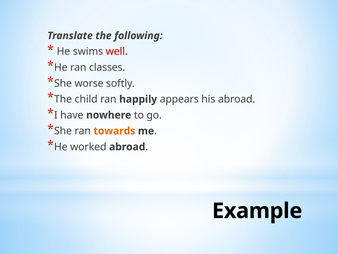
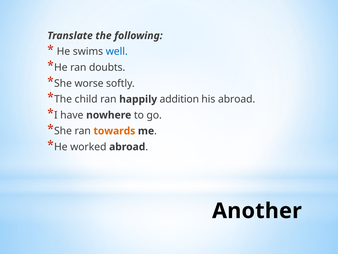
well colour: red -> blue
classes: classes -> doubts
appears: appears -> addition
Example: Example -> Another
